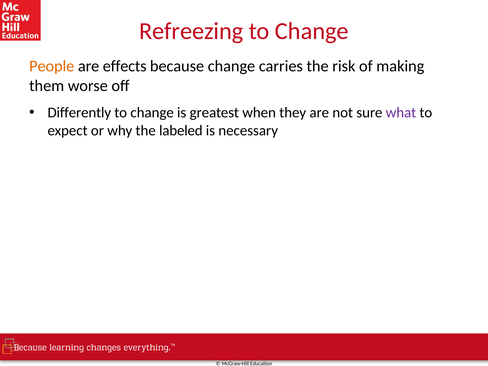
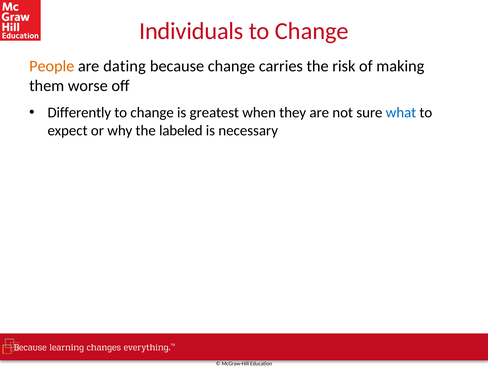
Refreezing: Refreezing -> Individuals
effects: effects -> dating
what colour: purple -> blue
